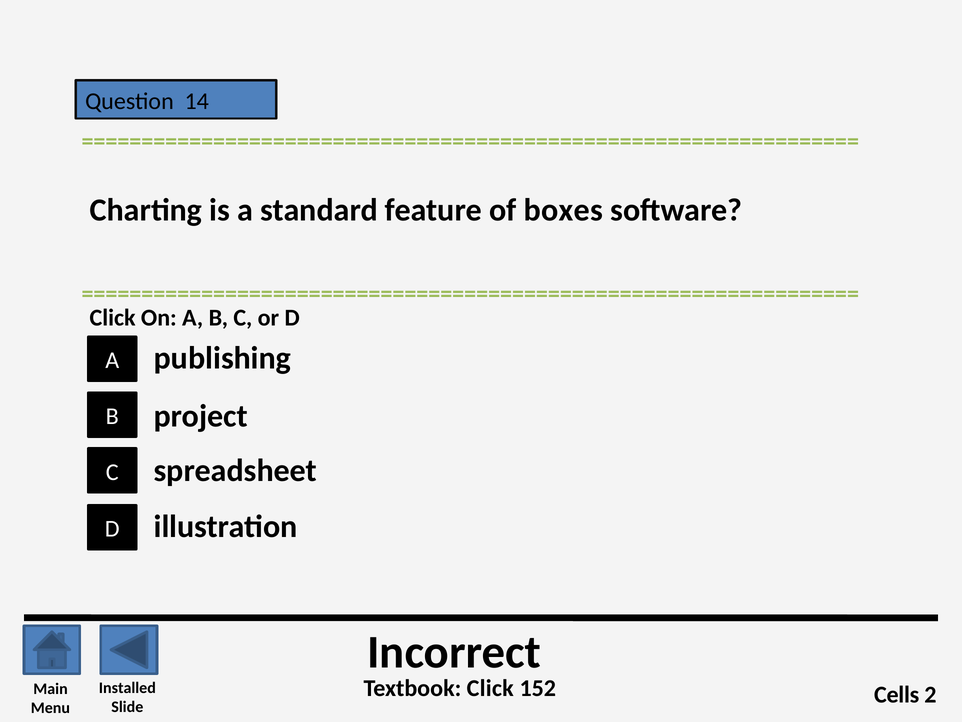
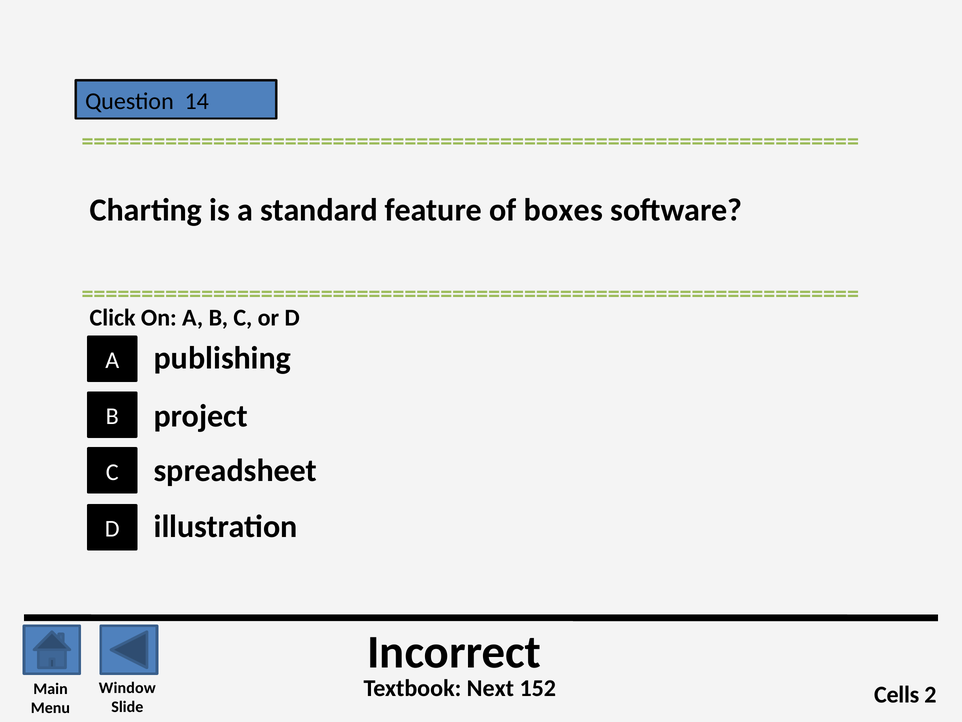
Textbook Click: Click -> Next
Installed: Installed -> Window
